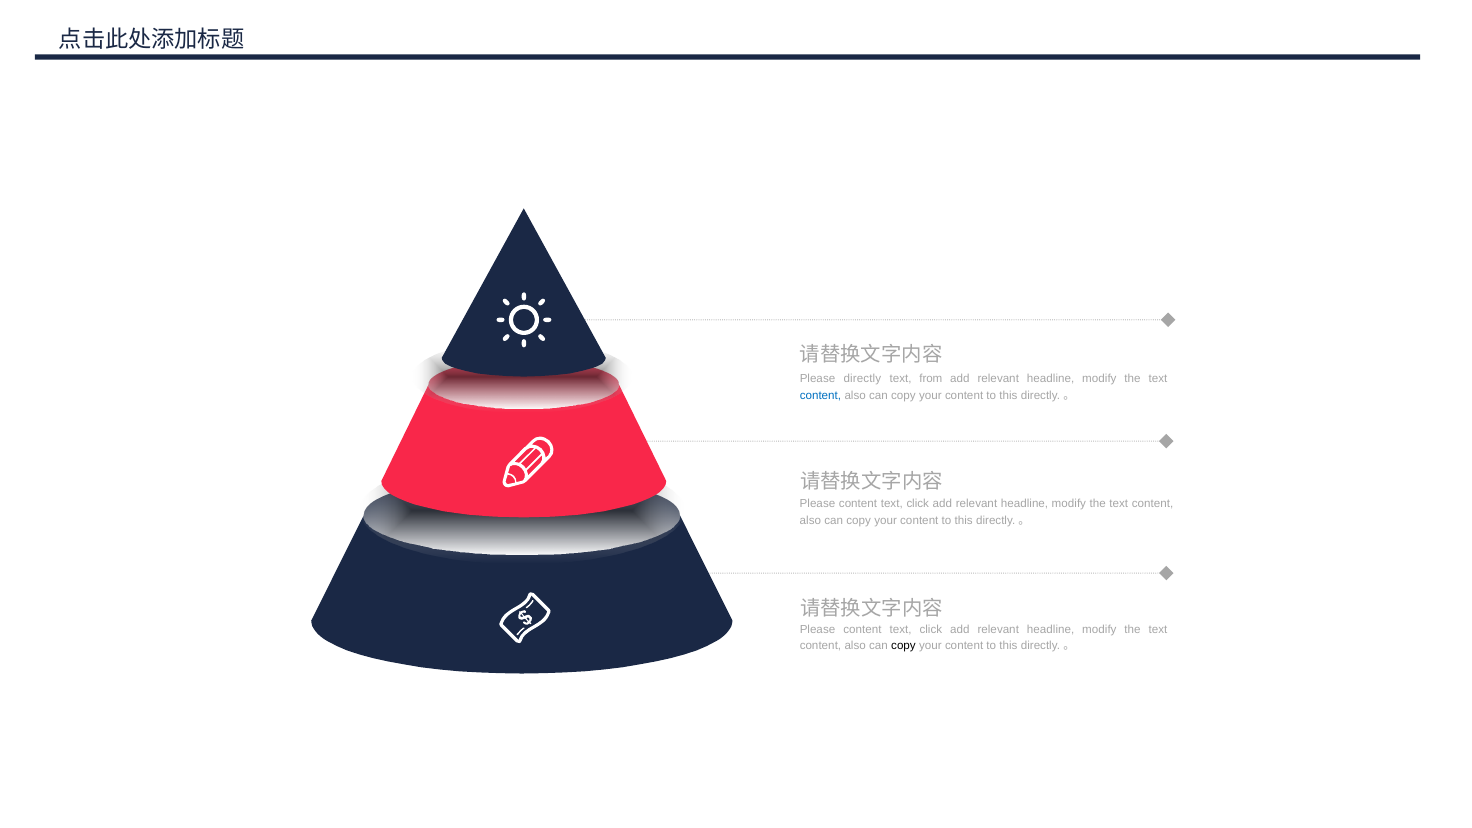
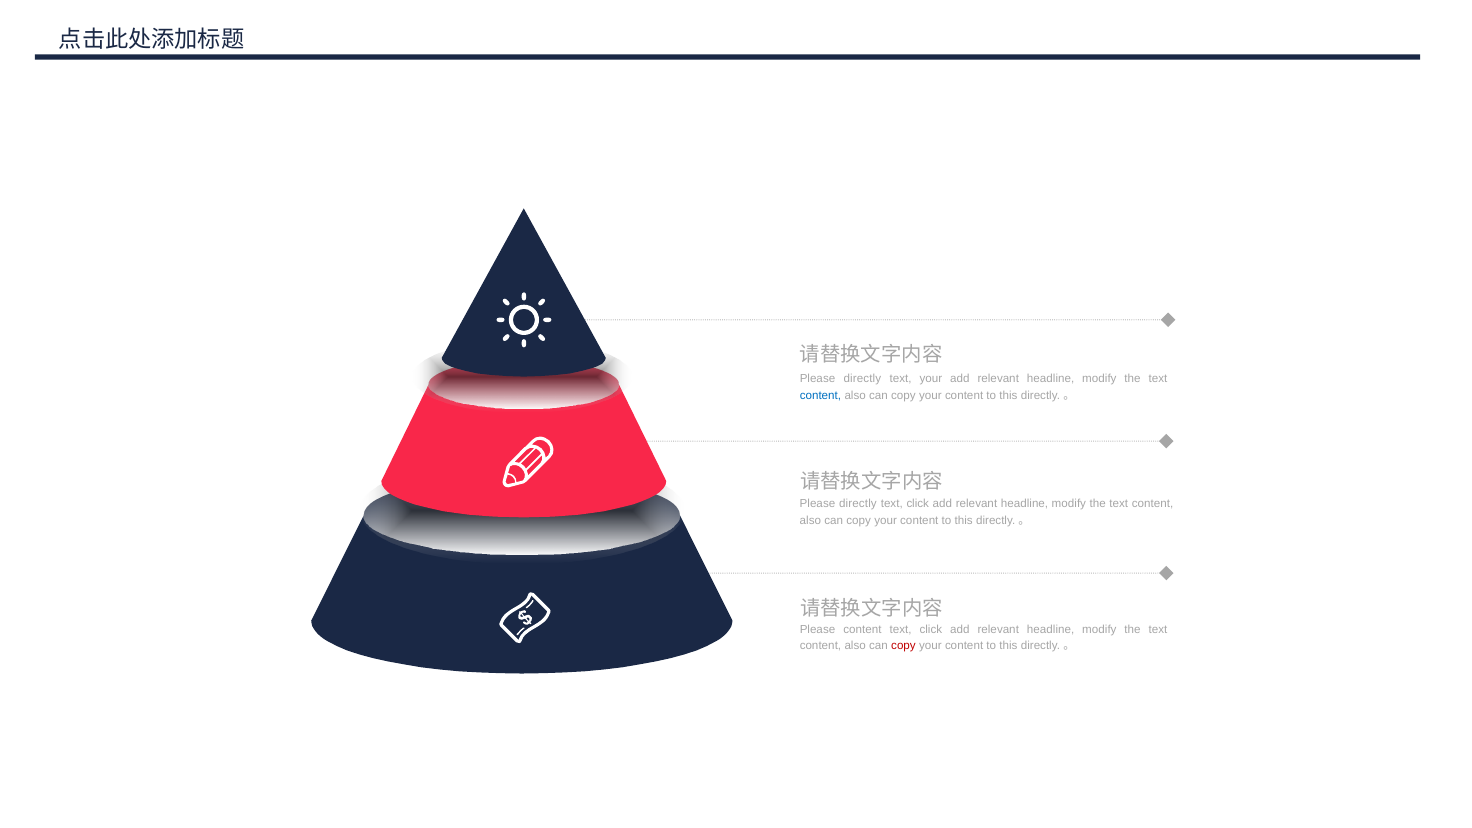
text from: from -> your
content at (858, 504): content -> directly
copy at (903, 646) colour: black -> red
